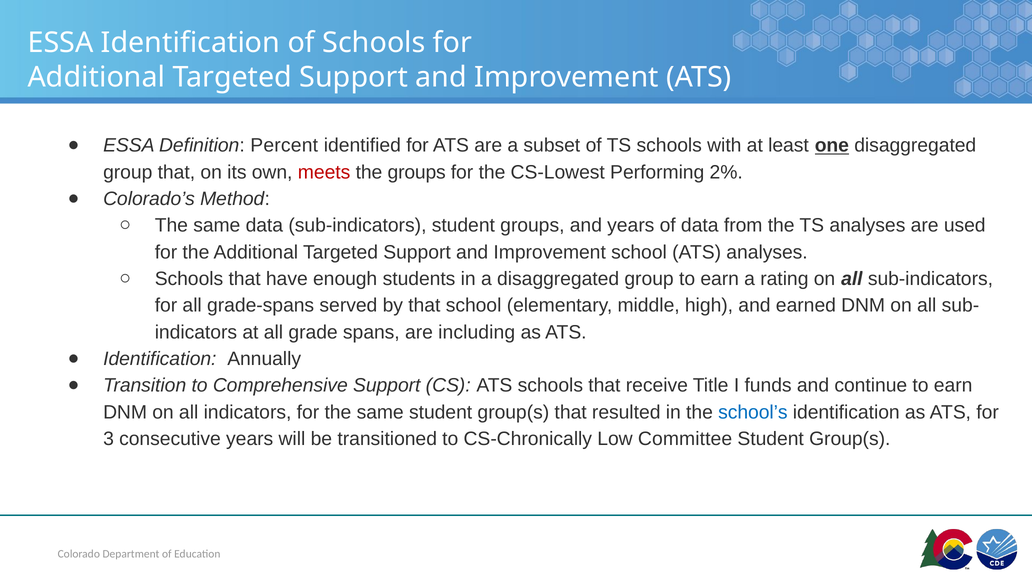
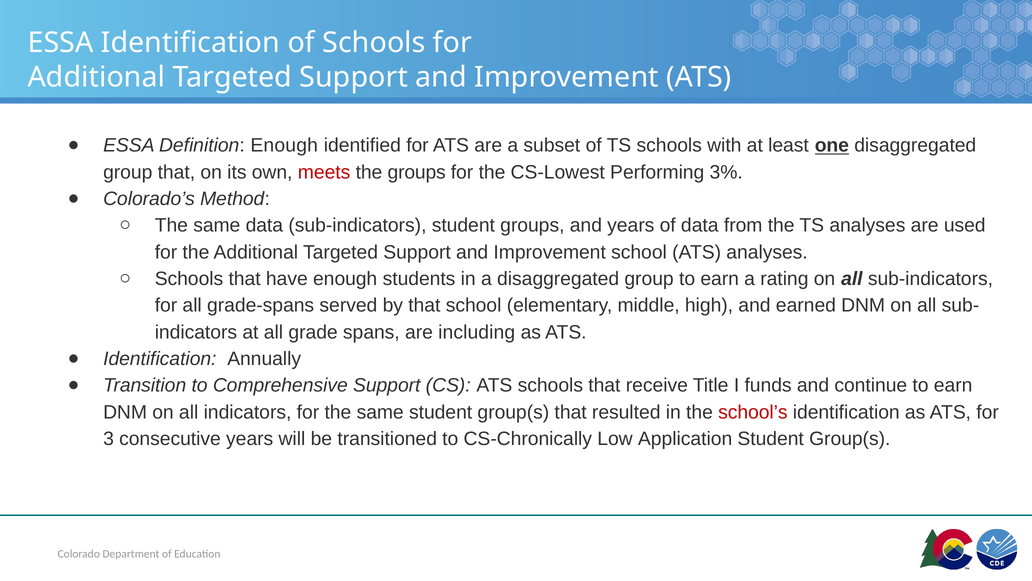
Definition Percent: Percent -> Enough
2%: 2% -> 3%
school’s colour: blue -> red
Committee: Committee -> Application
